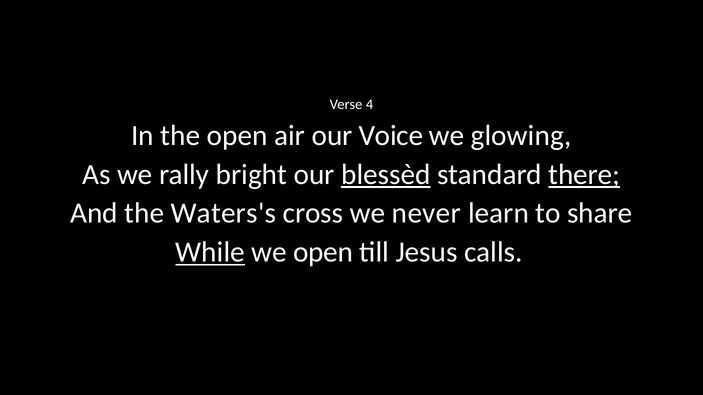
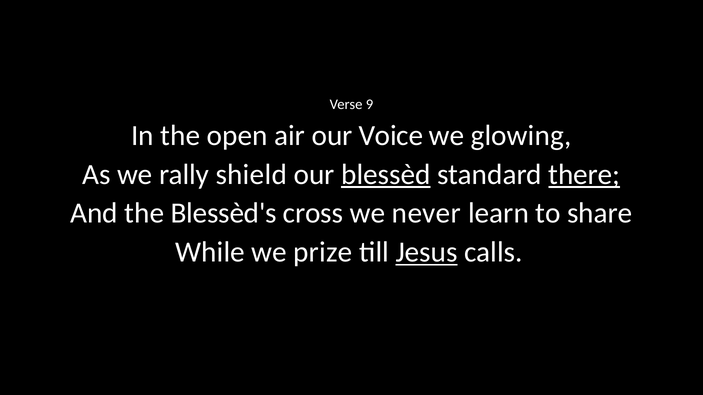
4: 4 -> 9
bright: bright -> shield
Waters's: Waters's -> Blessèd's
While underline: present -> none
we open: open -> prize
Jesus underline: none -> present
